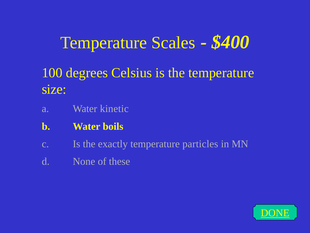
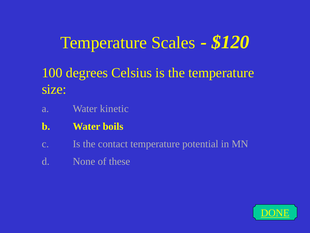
$400: $400 -> $120
exactly: exactly -> contact
particles: particles -> potential
